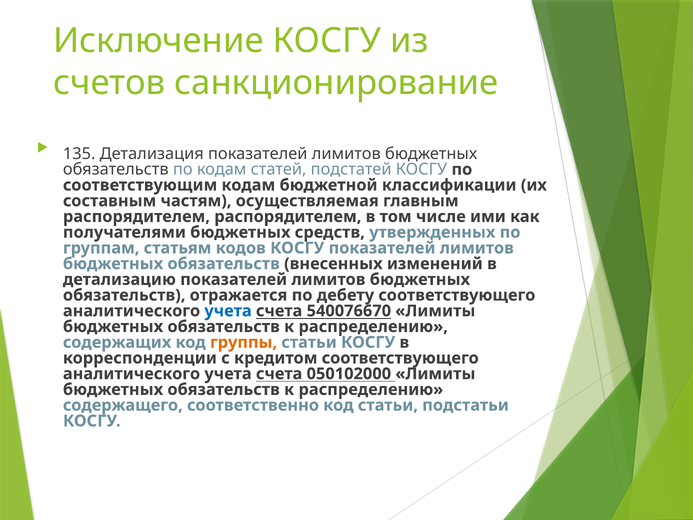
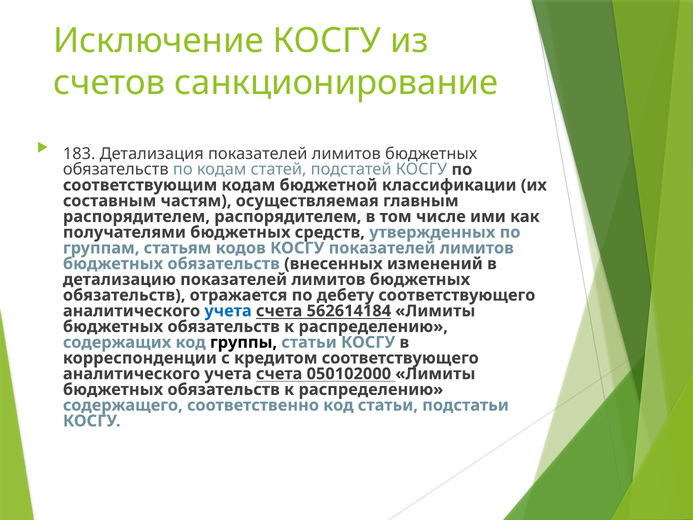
135: 135 -> 183
540076670: 540076670 -> 562614184
группы colour: orange -> black
